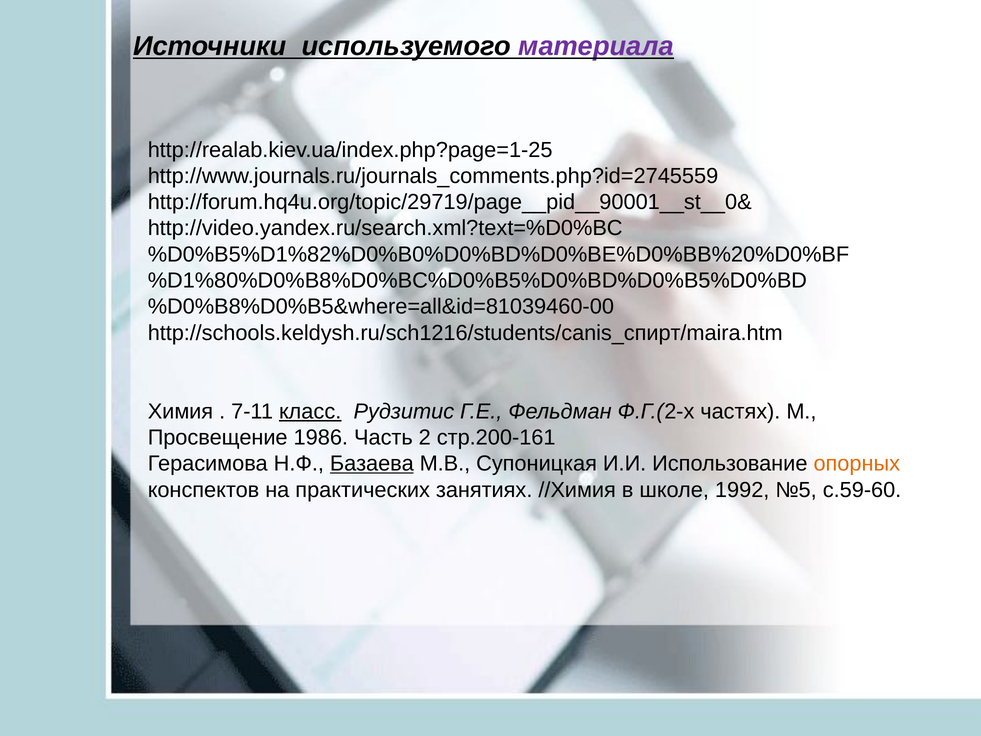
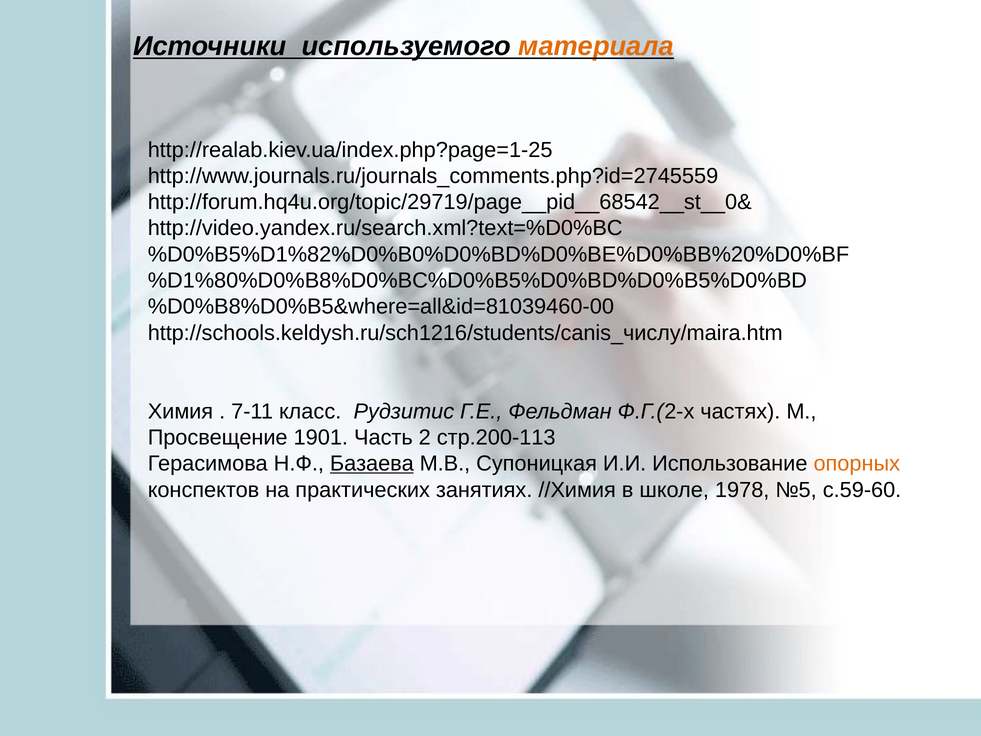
материала colour: purple -> orange
http://forum.hq4u.org/topic/29719/page__pid__90001__st__0&: http://forum.hq4u.org/topic/29719/page__pid__90001__st__0& -> http://forum.hq4u.org/topic/29719/page__pid__68542__st__0&
http://schools.keldysh.ru/sch1216/students/canis_спирт/maira.htm: http://schools.keldysh.ru/sch1216/students/canis_спирт/maira.htm -> http://schools.keldysh.ru/sch1216/students/canis_числу/maira.htm
класс underline: present -> none
1986: 1986 -> 1901
стр.200-161: стр.200-161 -> стр.200-113
1992: 1992 -> 1978
